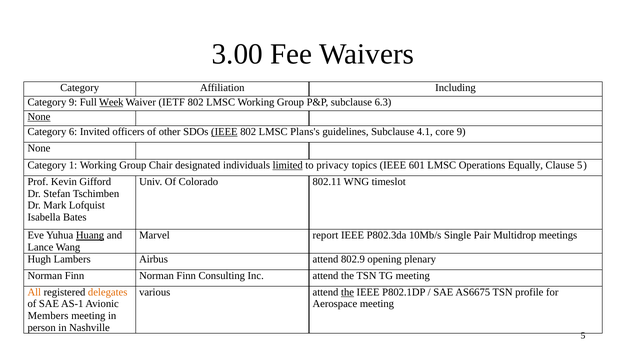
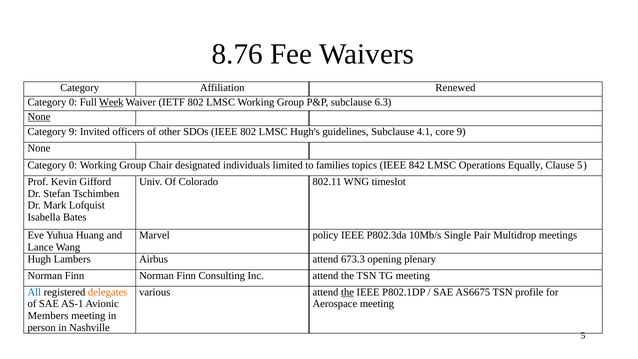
3.00: 3.00 -> 8.76
Including: Including -> Renewed
9 at (73, 102): 9 -> 0
Category 6: 6 -> 9
IEEE at (224, 132) underline: present -> none
Plans's: Plans's -> Hugh's
1 at (73, 165): 1 -> 0
limited underline: present -> none
privacy: privacy -> families
601: 601 -> 842
Huang underline: present -> none
report: report -> policy
802.9: 802.9 -> 673.3
All colour: orange -> blue
